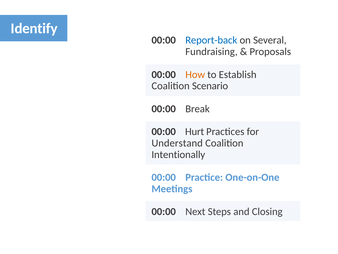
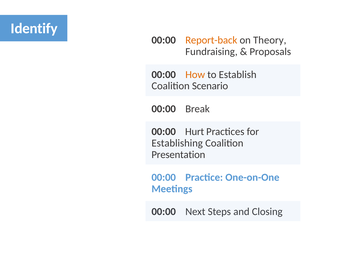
Report-back colour: blue -> orange
Several: Several -> Theory
Understand: Understand -> Establishing
Intentionally: Intentionally -> Presentation
